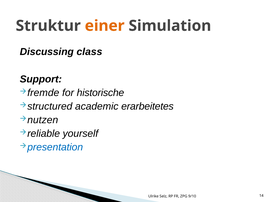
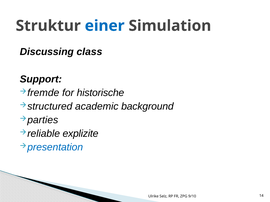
einer colour: orange -> blue
erarbeitetes: erarbeitetes -> background
nutzen: nutzen -> parties
yourself: yourself -> explizite
